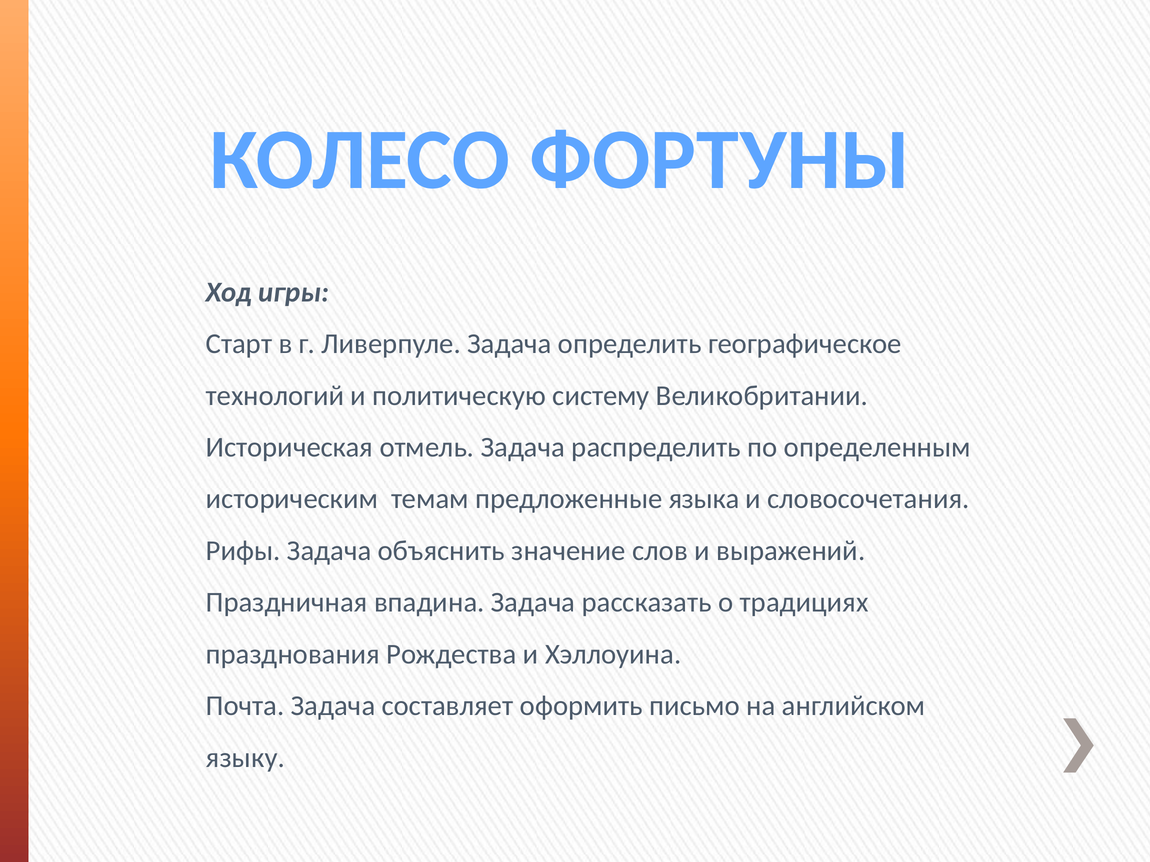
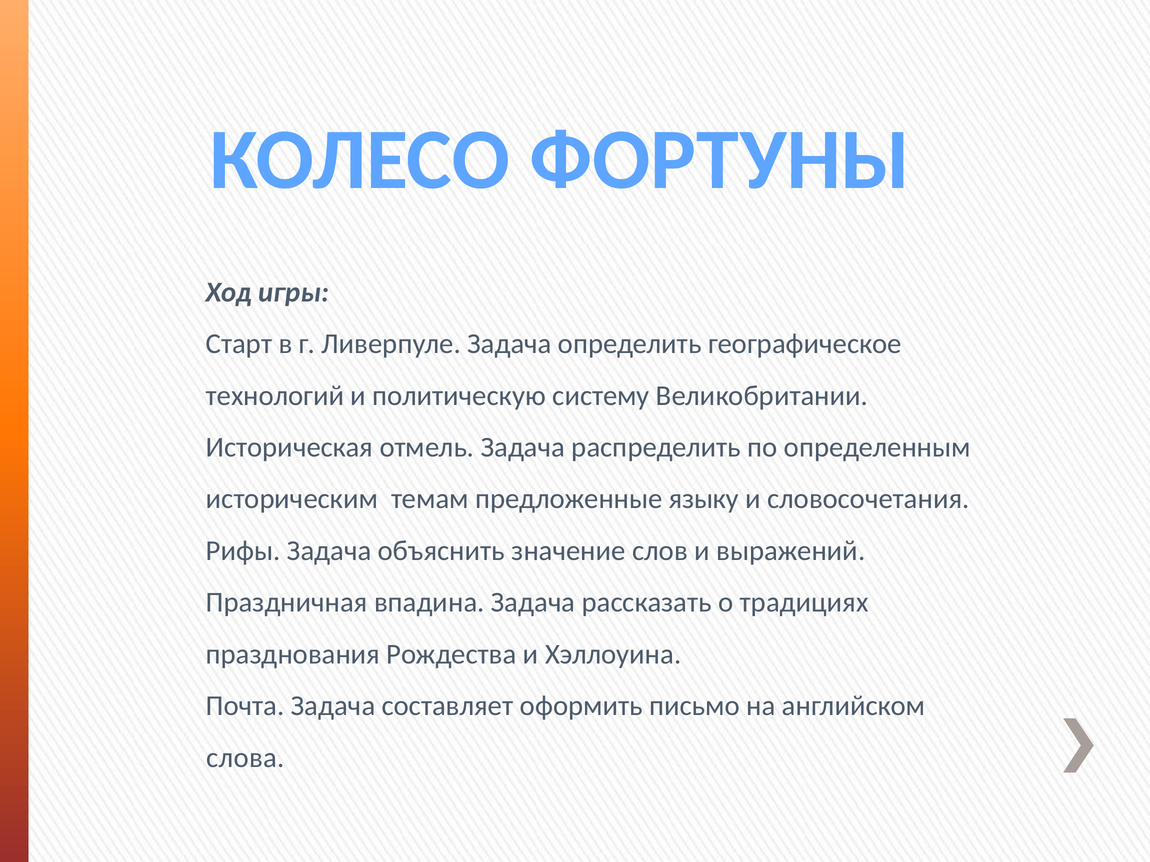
языка: языка -> языку
языку: языку -> слова
